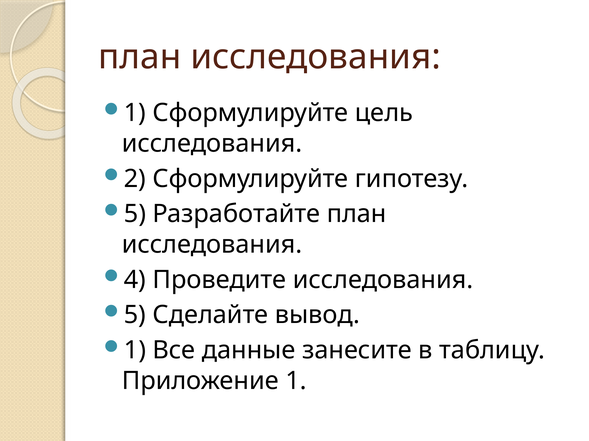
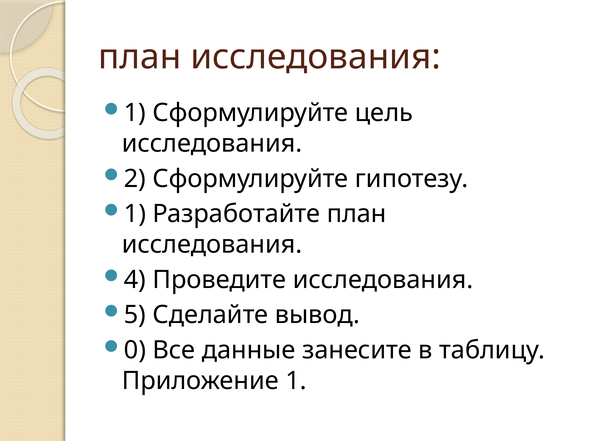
5 at (135, 214): 5 -> 1
1 at (135, 351): 1 -> 0
